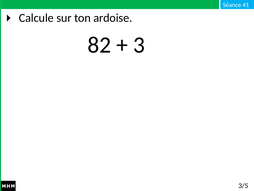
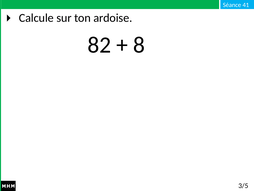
3: 3 -> 8
